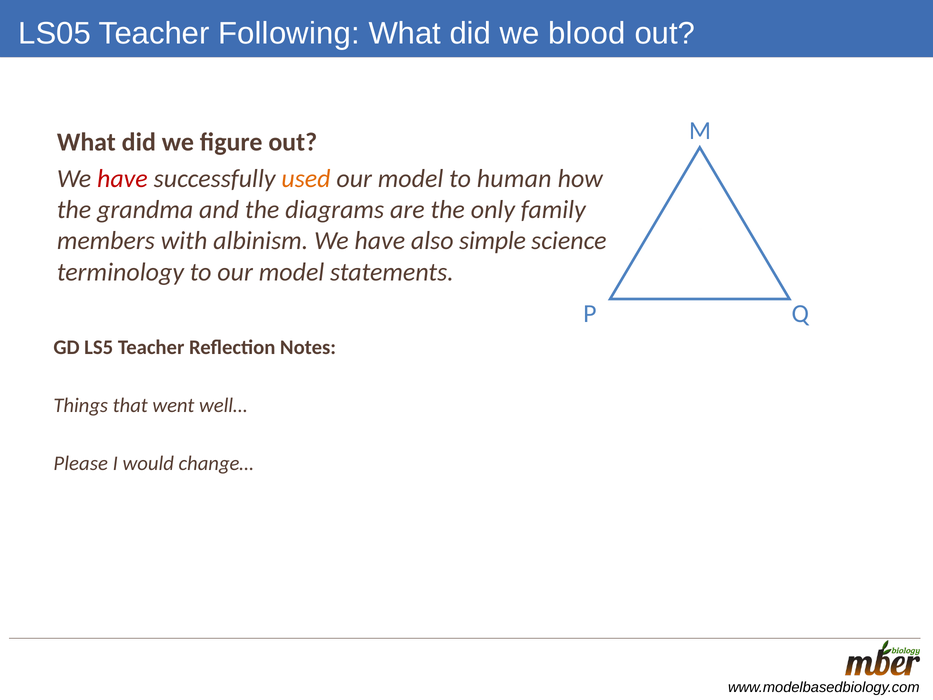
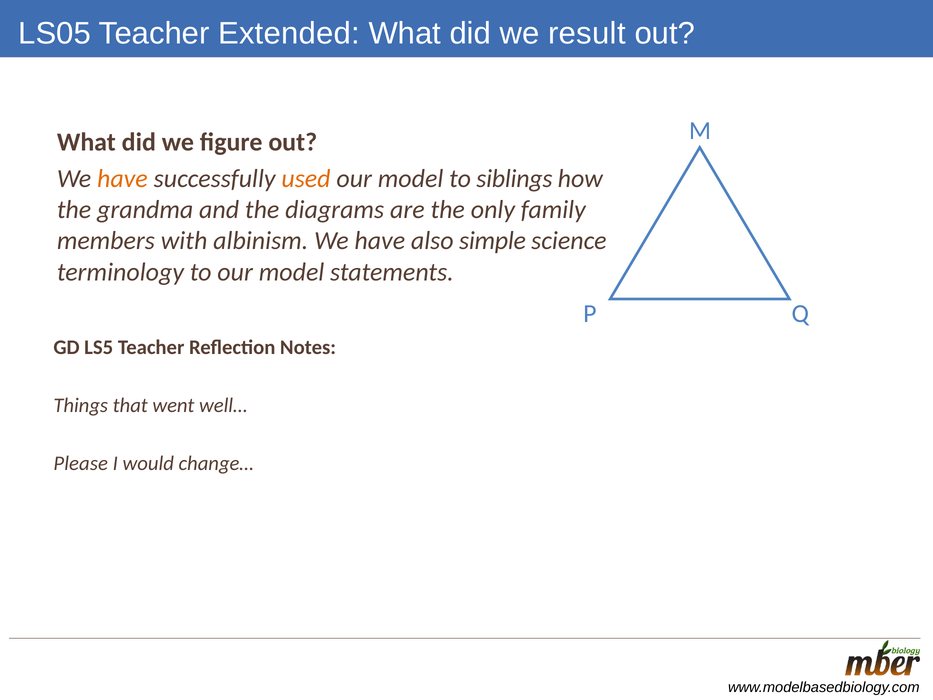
Following: Following -> Extended
blood: blood -> result
have at (122, 179) colour: red -> orange
human: human -> siblings
